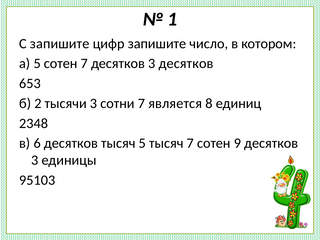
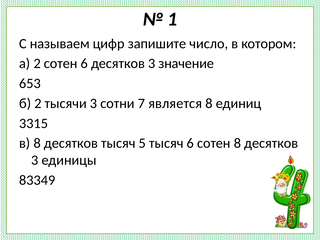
С запишите: запишите -> называем
а 5: 5 -> 2
сотен 7: 7 -> 6
3 десятков: десятков -> значение
2348: 2348 -> 3315
в 6: 6 -> 8
тысяч 7: 7 -> 6
сотен 9: 9 -> 8
95103: 95103 -> 83349
